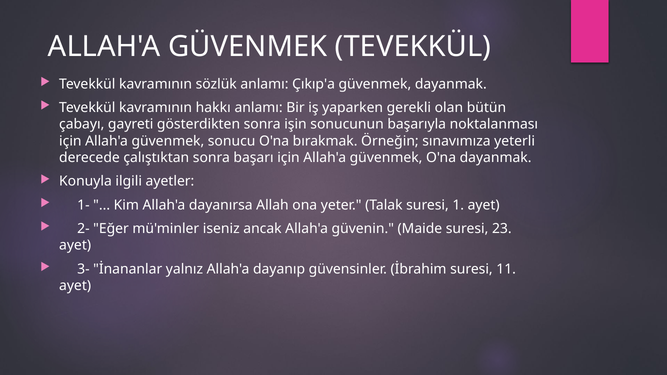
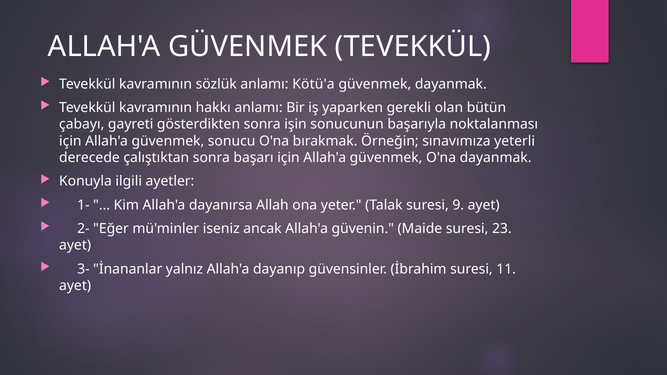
Çıkıp'a: Çıkıp'a -> Kötü'a
1: 1 -> 9
